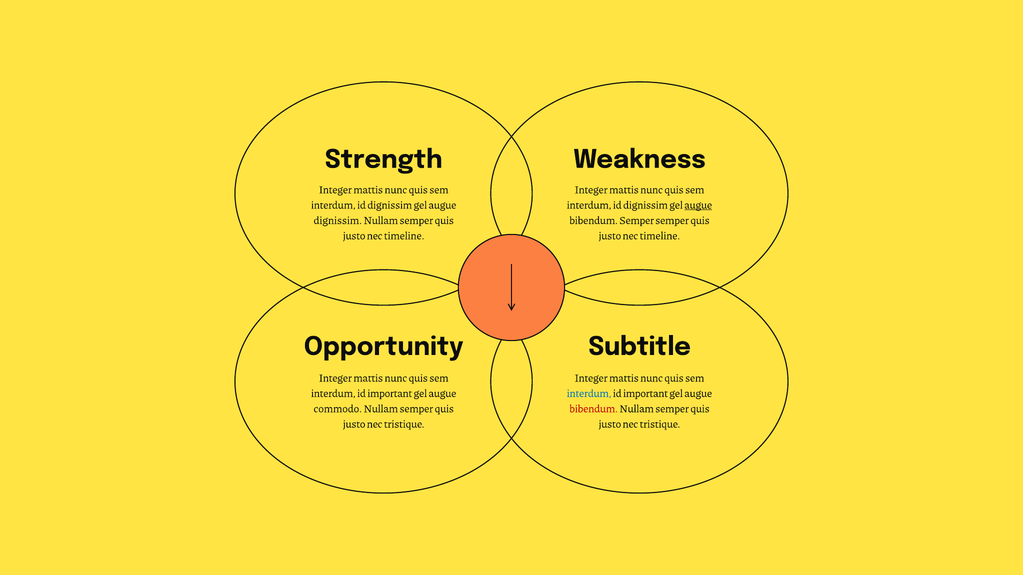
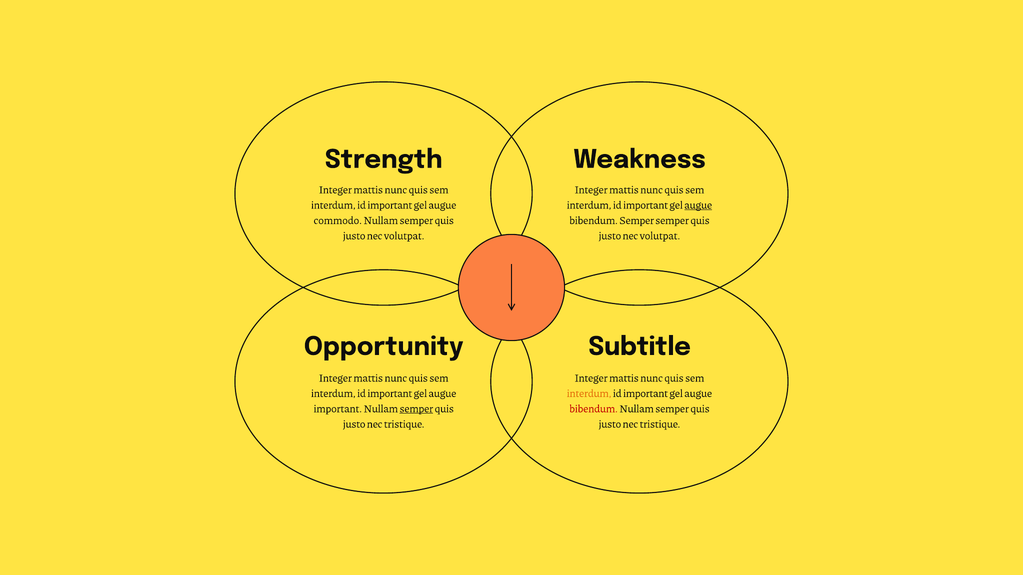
dignissim at (390, 205): dignissim -> important
dignissim at (646, 205): dignissim -> important
dignissim at (338, 221): dignissim -> commodo
timeline at (404, 236): timeline -> volutpat
timeline at (660, 236): timeline -> volutpat
interdum at (589, 394) colour: blue -> orange
commodo at (338, 409): commodo -> important
semper at (416, 409) underline: none -> present
